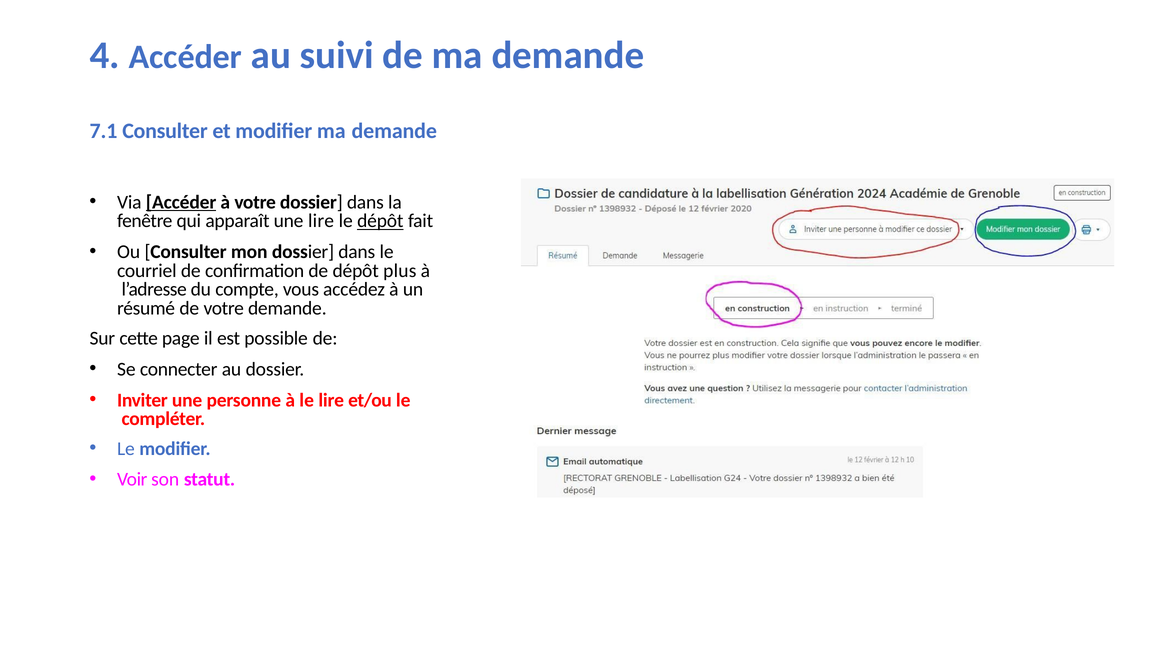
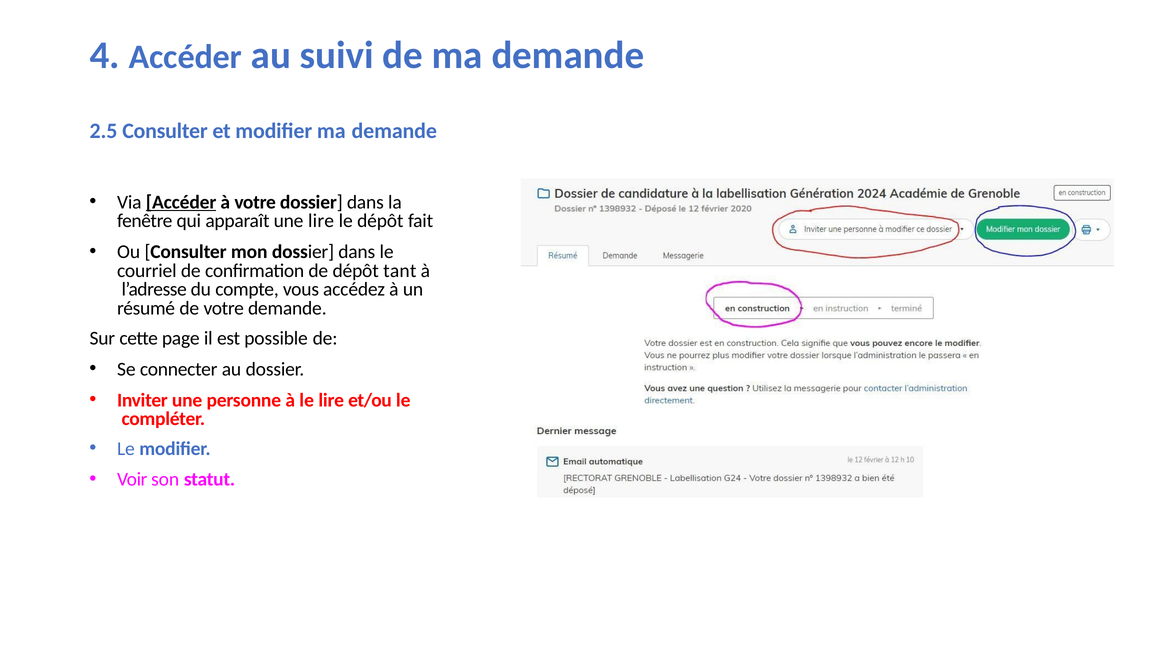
7.1: 7.1 -> 2.5
dépôt at (380, 221) underline: present -> none
plus: plus -> tant
